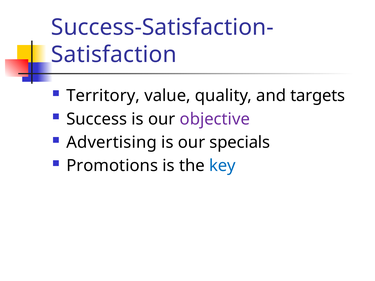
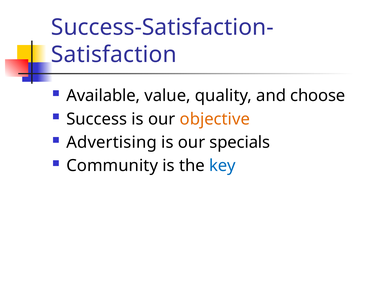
Territory: Territory -> Available
targets: targets -> choose
objective colour: purple -> orange
Promotions: Promotions -> Community
